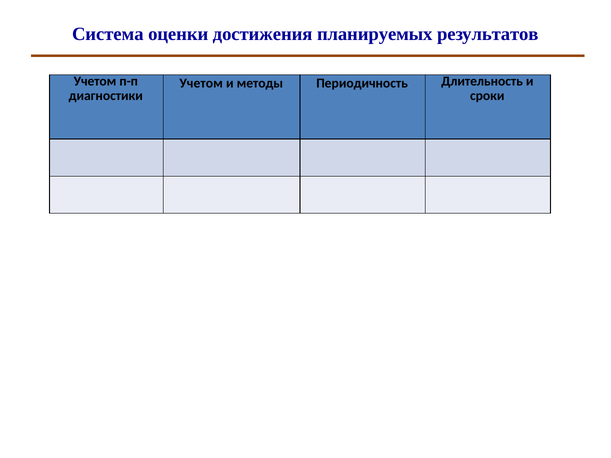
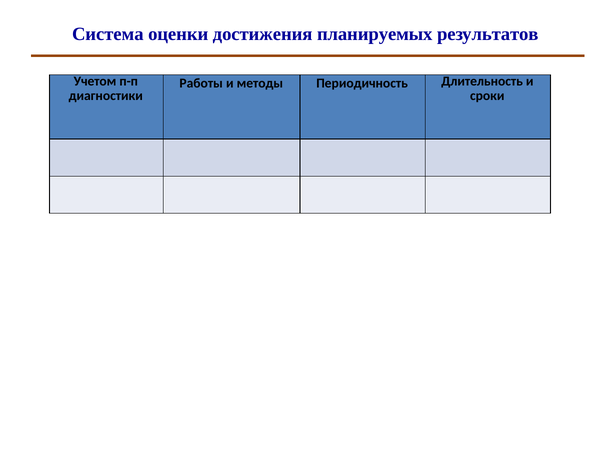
Учетом at (201, 83): Учетом -> Работы
